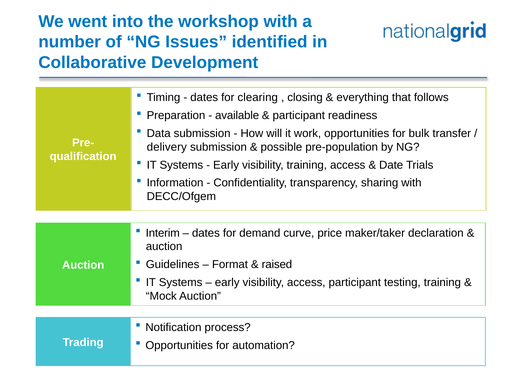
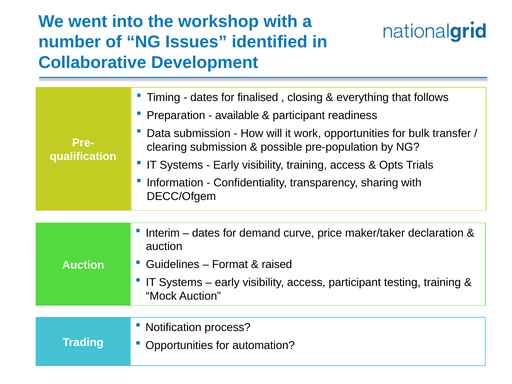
clearing: clearing -> finalised
delivery: delivery -> clearing
Date: Date -> Opts
